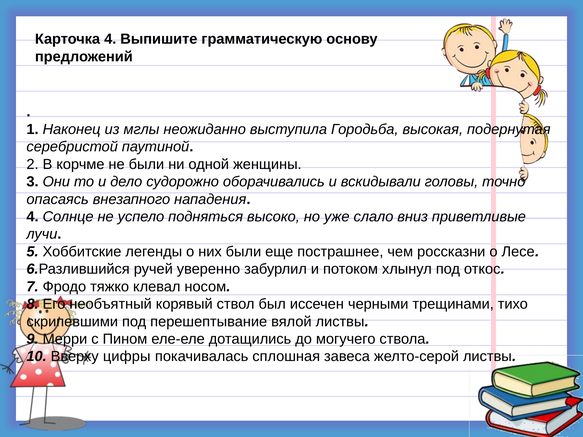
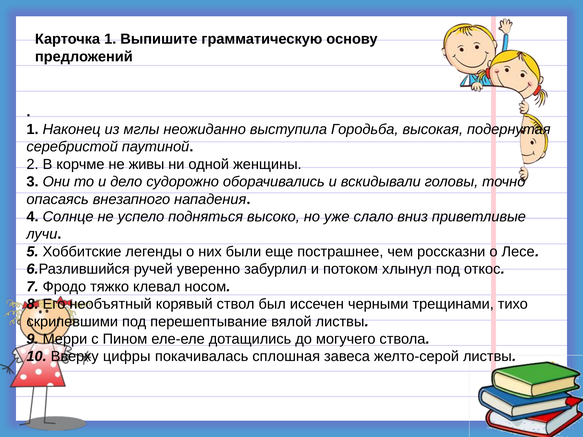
Карточка 4: 4 -> 1
не были: были -> живы
